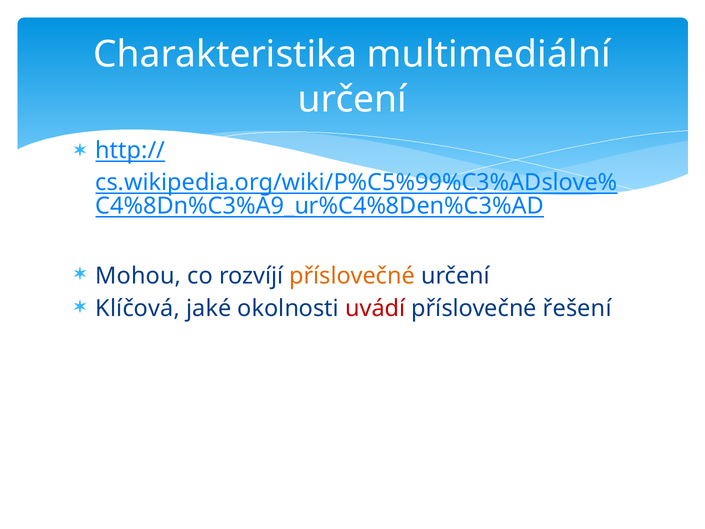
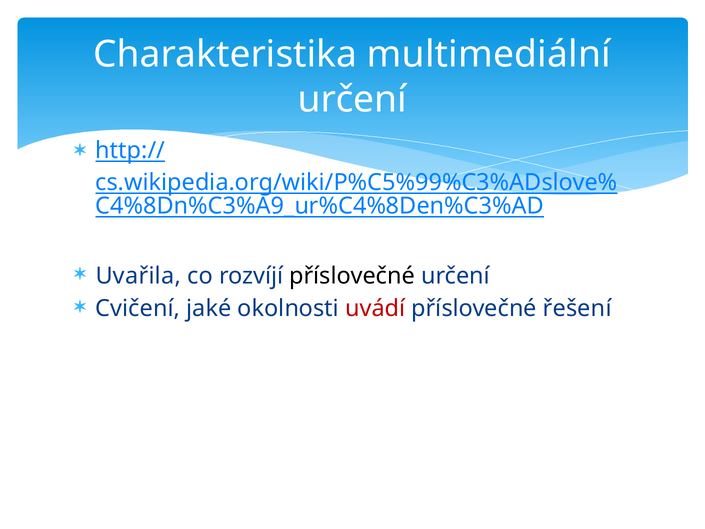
Mohou: Mohou -> Uvařila
příslovečné at (352, 276) colour: orange -> black
Klíčová: Klíčová -> Cvičení
